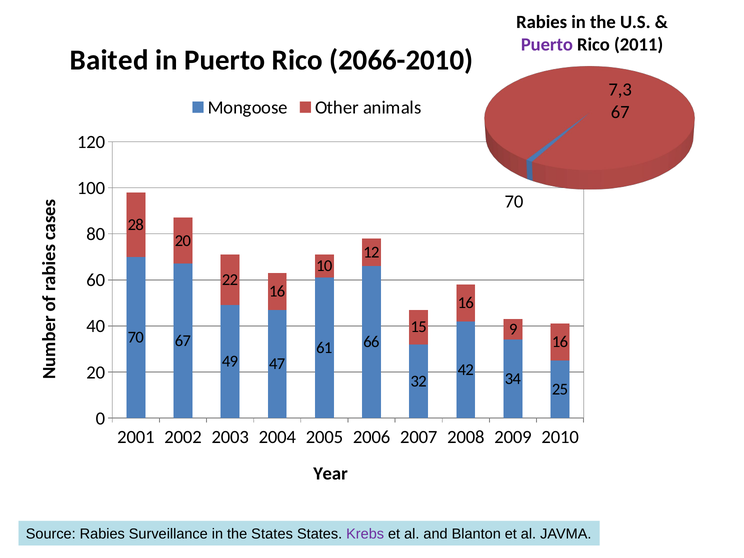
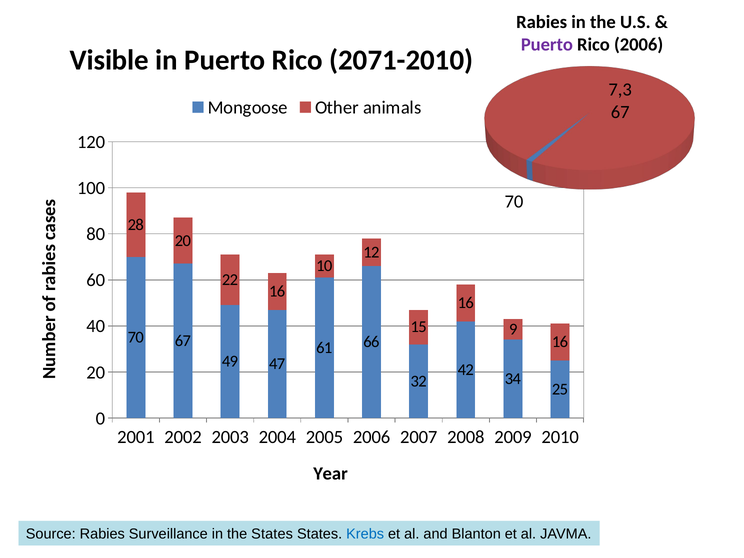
Rico 2011: 2011 -> 2006
Baited: Baited -> Visible
2066-2010: 2066-2010 -> 2071-2010
Krebs colour: purple -> blue
